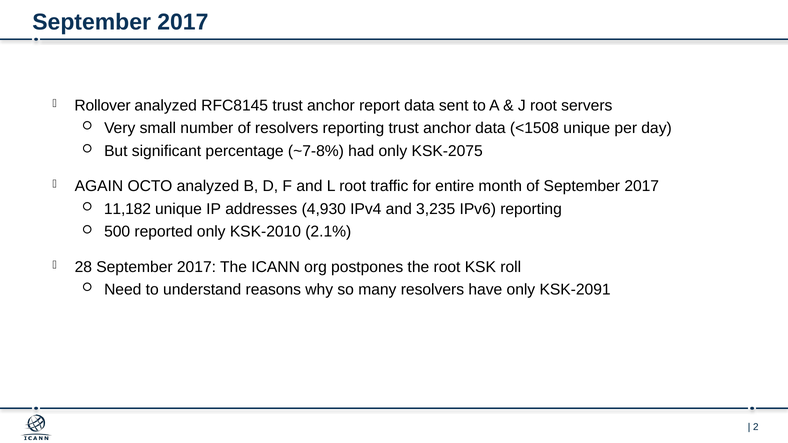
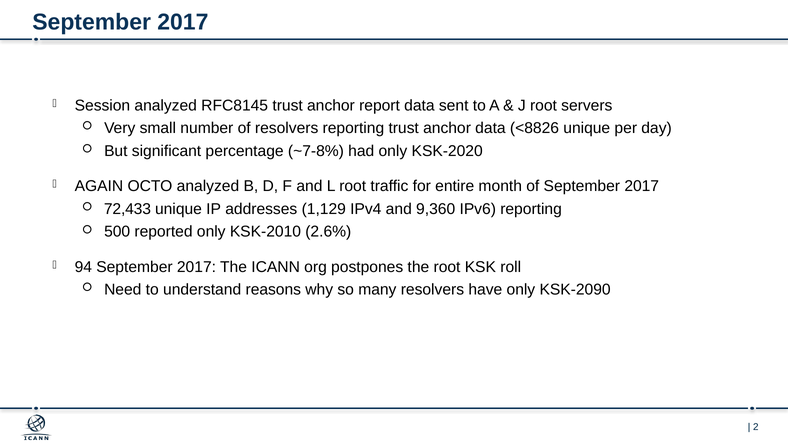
Rollover: Rollover -> Session
<1508: <1508 -> <8826
KSK-2075: KSK-2075 -> KSK-2020
11,182: 11,182 -> 72,433
4,930: 4,930 -> 1,129
3,235: 3,235 -> 9,360
2.1%: 2.1% -> 2.6%
28: 28 -> 94
KSK-2091: KSK-2091 -> KSK-2090
